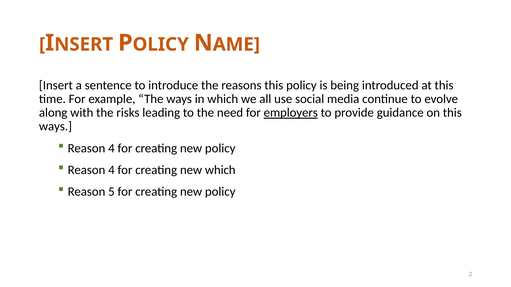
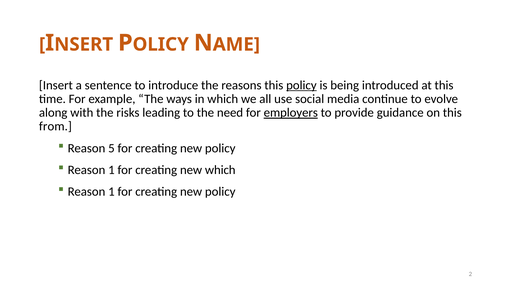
policy at (301, 85) underline: none -> present
ways at (55, 127): ways -> from
4 at (111, 148): 4 -> 5
4 at (111, 170): 4 -> 1
5 at (111, 192): 5 -> 1
